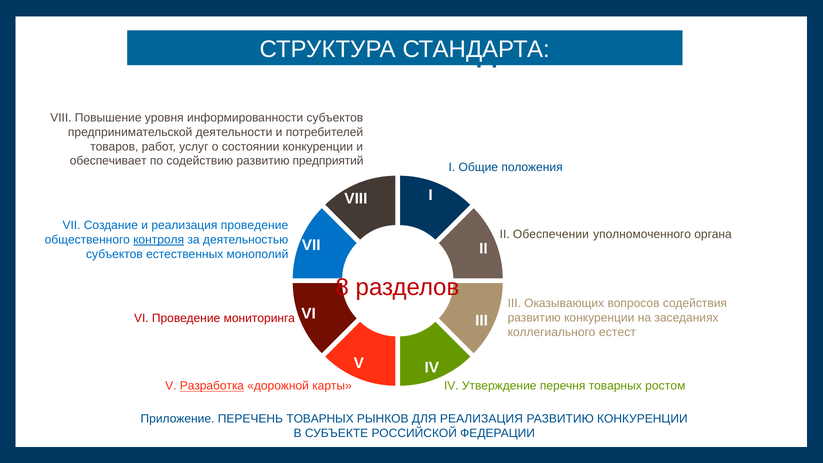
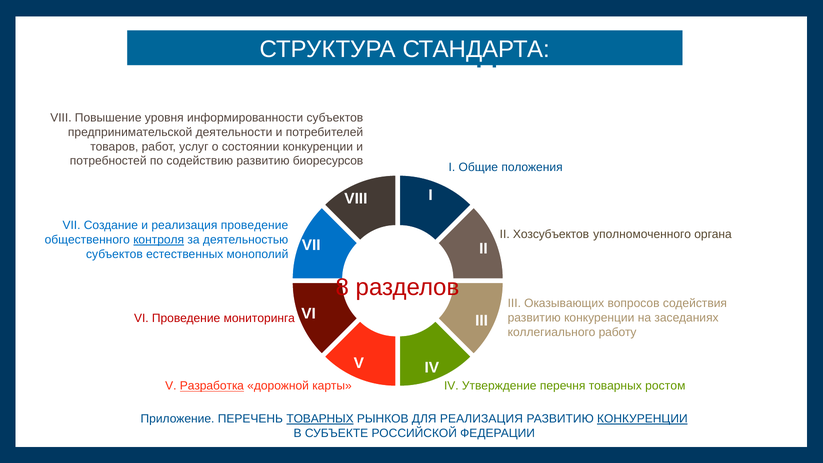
обеспечивает: обеспечивает -> потребностей
предприятий: предприятий -> биоресурсов
Обеспечении: Обеспечении -> Хозсубъектов
естест: естест -> работу
ТОВАРНЫХ at (320, 419) underline: none -> present
КОНКУРЕНЦИИ at (642, 419) underline: none -> present
